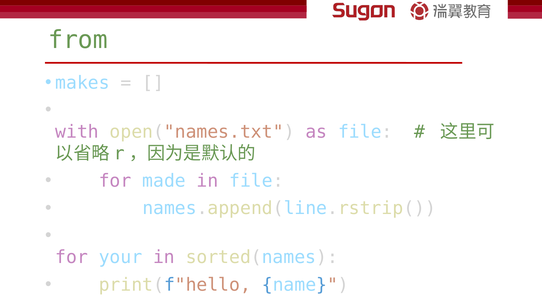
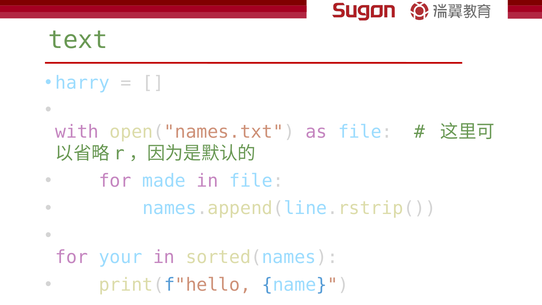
from: from -> text
makes: makes -> harry
